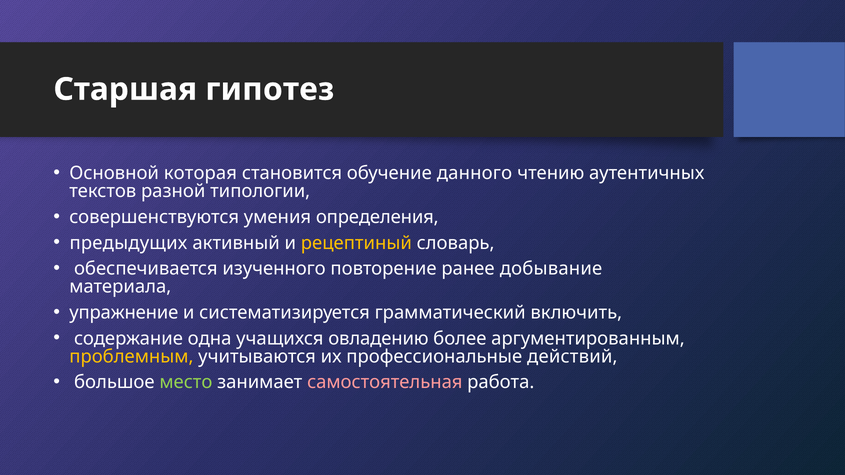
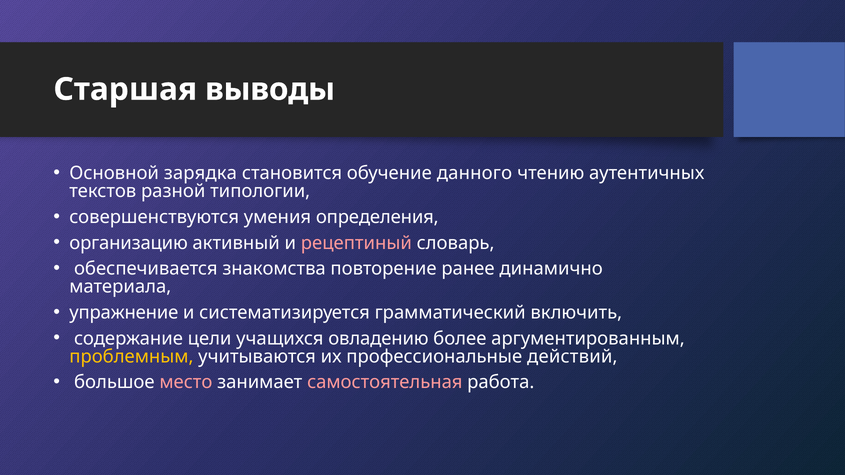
гипотез: гипотез -> выводы
которая: которая -> зарядка
предыдущих: предыдущих -> организацию
рецептиный colour: yellow -> pink
изученного: изученного -> знакомства
добывание: добывание -> динамично
одна: одна -> цели
место colour: light green -> pink
